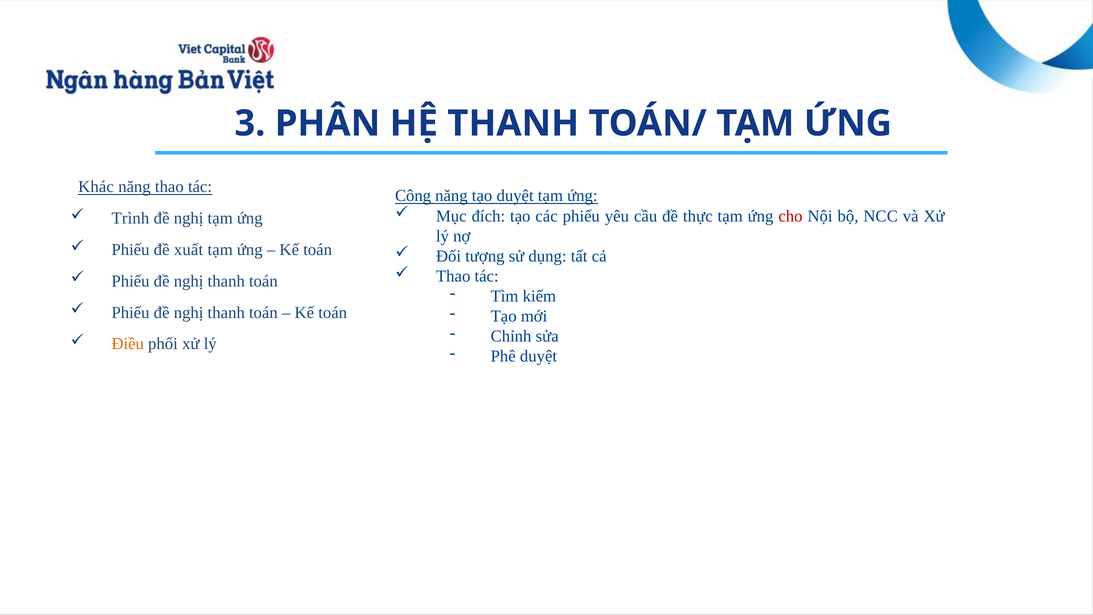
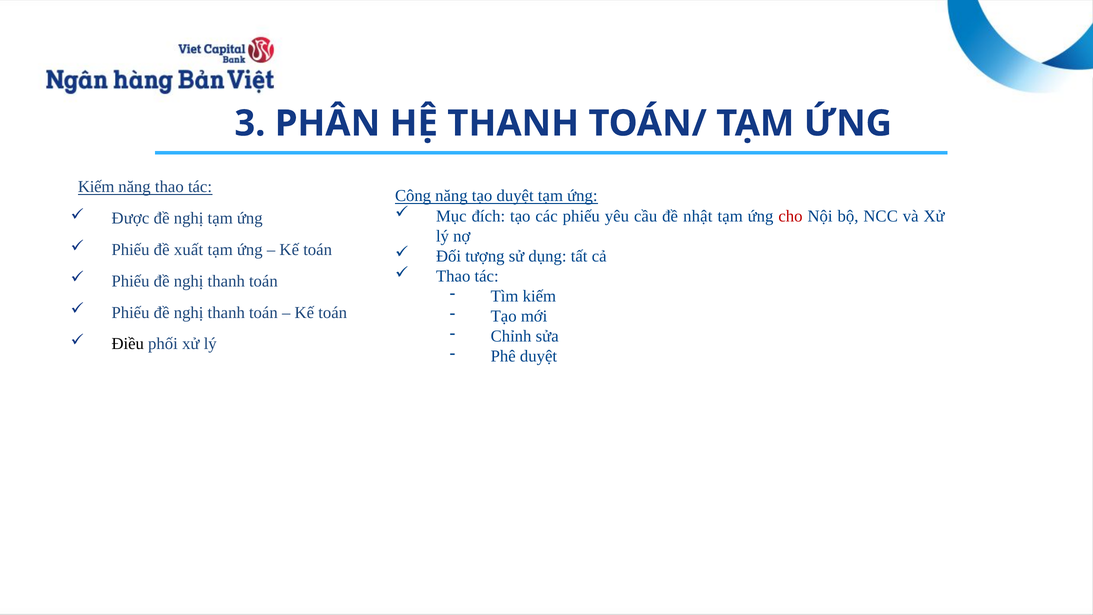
Khác at (96, 187): Khác -> Kiếm
thực: thực -> nhật
Trình: Trình -> Được
Điều colour: orange -> black
